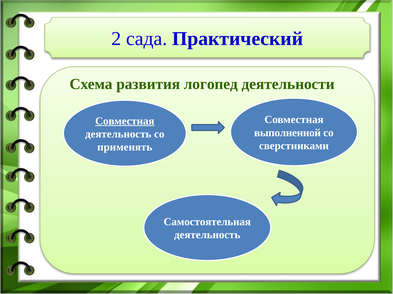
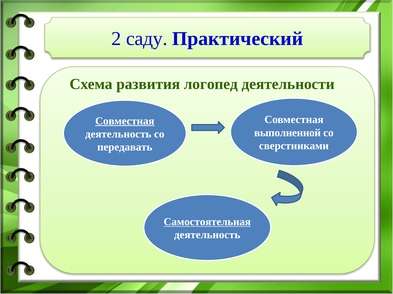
сада: сада -> саду
применять: применять -> передавать
Самостоятельная underline: none -> present
